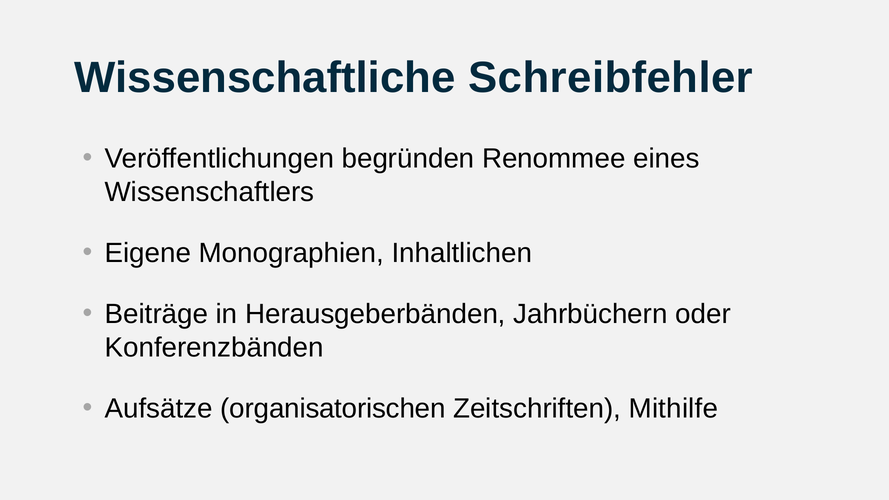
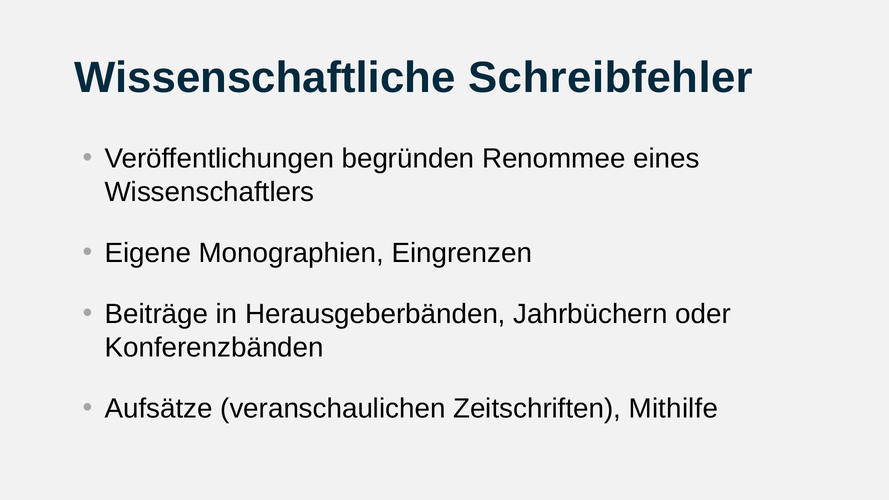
Inhaltlichen: Inhaltlichen -> Eingrenzen
organisatorischen: organisatorischen -> veranschaulichen
